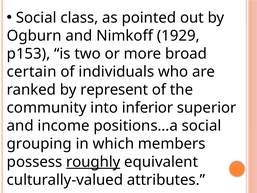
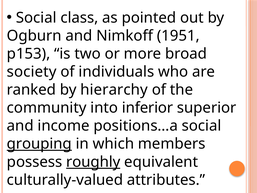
1929: 1929 -> 1951
certain: certain -> society
represent: represent -> hierarchy
grouping underline: none -> present
